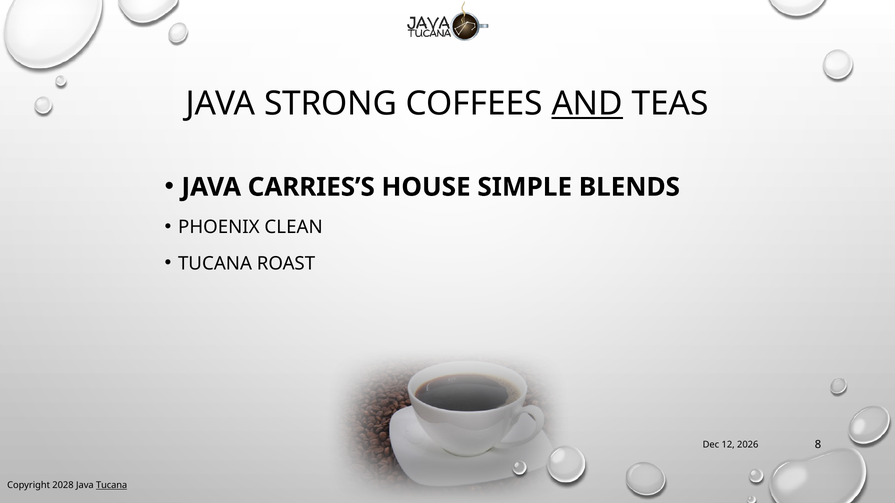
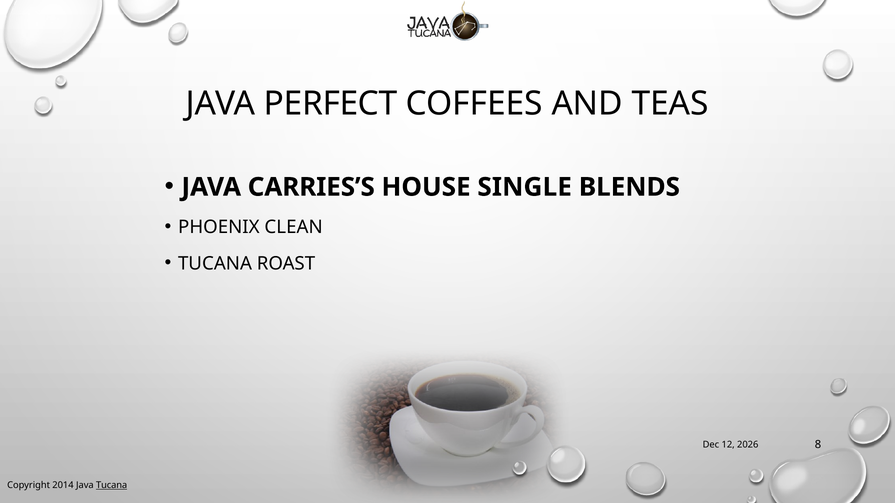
STRONG: STRONG -> PERFECT
AND underline: present -> none
SIMPLE: SIMPLE -> SINGLE
2028: 2028 -> 2014
